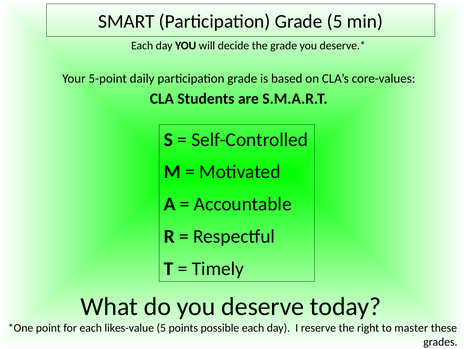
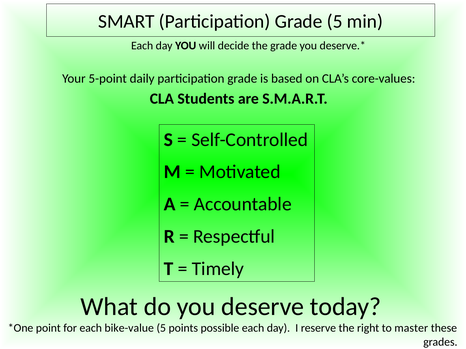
likes-value: likes-value -> bike-value
